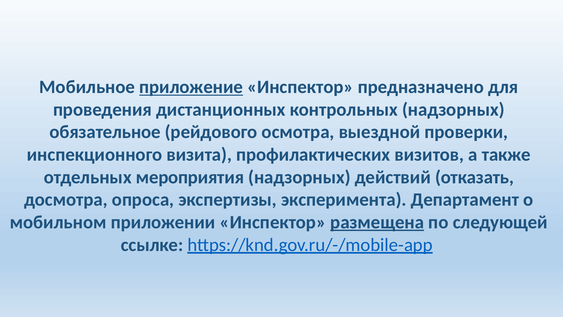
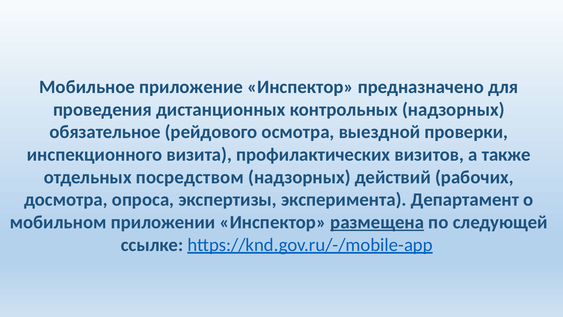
приложение underline: present -> none
мероприятия: мероприятия -> посредством
отказать: отказать -> рабочих
